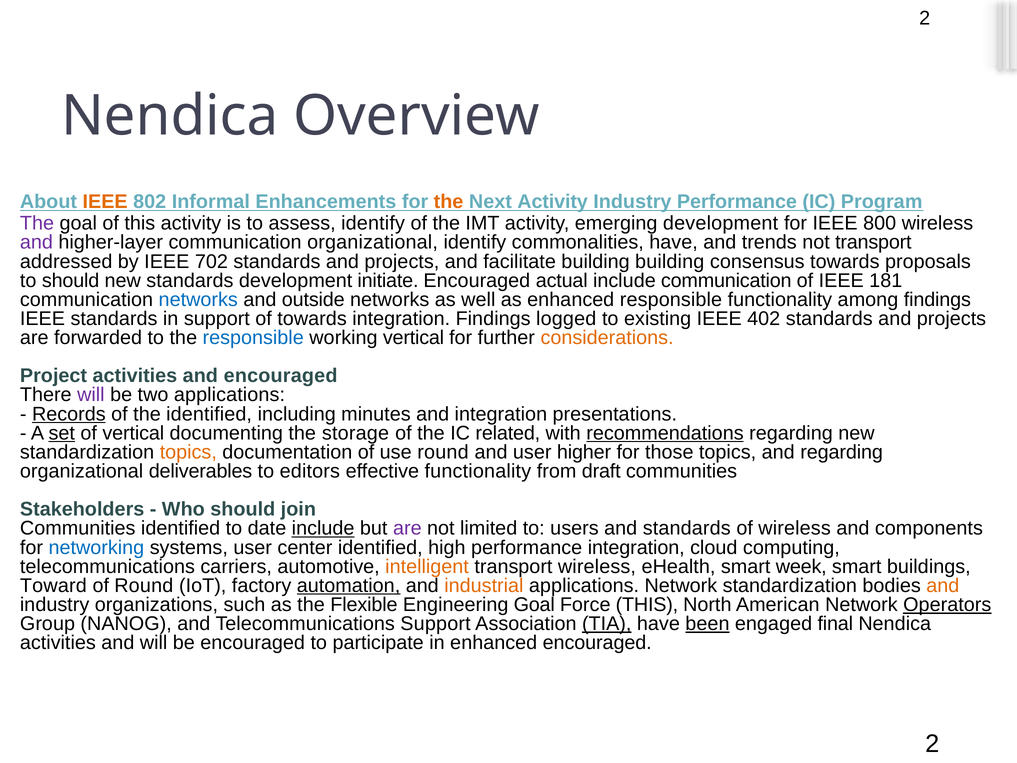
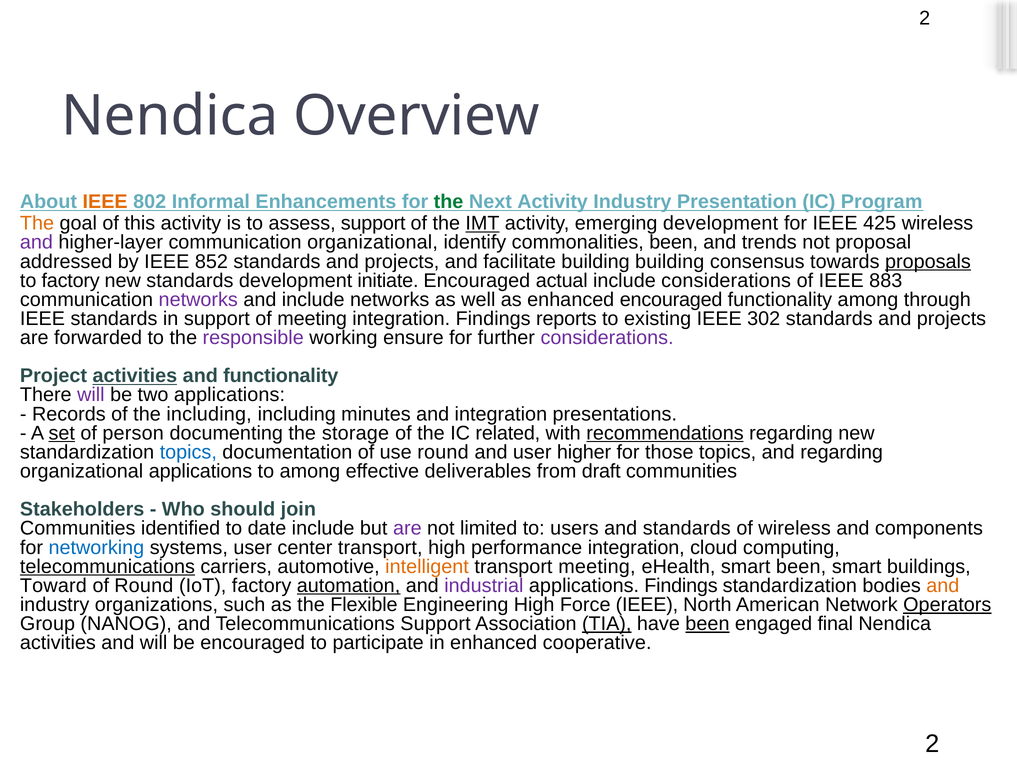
the at (449, 202) colour: orange -> green
Industry Performance: Performance -> Presentation
The at (37, 223) colour: purple -> orange
assess identify: identify -> support
IMT underline: none -> present
800: 800 -> 425
commonalities have: have -> been
not transport: transport -> proposal
702: 702 -> 852
proposals underline: none -> present
to should: should -> factory
include communication: communication -> considerations
181: 181 -> 883
networks at (198, 300) colour: blue -> purple
and outside: outside -> include
enhanced responsible: responsible -> encouraged
among findings: findings -> through
of towards: towards -> meeting
logged: logged -> reports
402: 402 -> 302
responsible at (253, 338) colour: blue -> purple
working vertical: vertical -> ensure
considerations at (607, 338) colour: orange -> purple
activities at (135, 376) underline: none -> present
and encouraged: encouraged -> functionality
Records underline: present -> none
the identified: identified -> including
of vertical: vertical -> person
topics at (188, 452) colour: orange -> blue
organizational deliverables: deliverables -> applications
to editors: editors -> among
effective functionality: functionality -> deliverables
include at (323, 528) underline: present -> none
center identified: identified -> transport
telecommunications at (107, 566) underline: none -> present
transport wireless: wireless -> meeting
smart week: week -> been
industrial colour: orange -> purple
applications Network: Network -> Findings
Engineering Goal: Goal -> High
Force THIS: THIS -> IEEE
enhanced encouraged: encouraged -> cooperative
